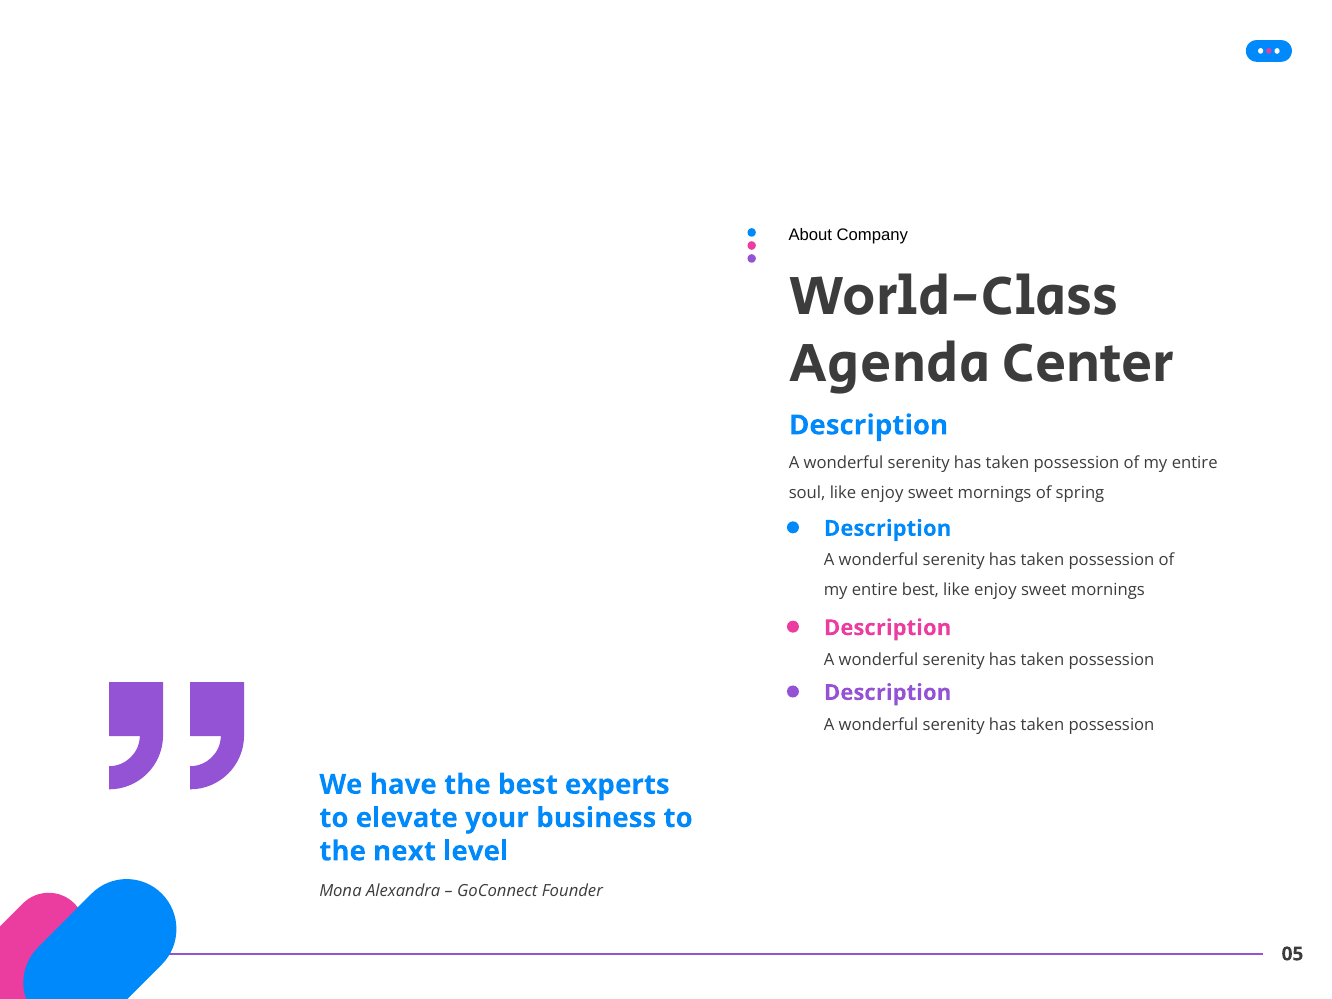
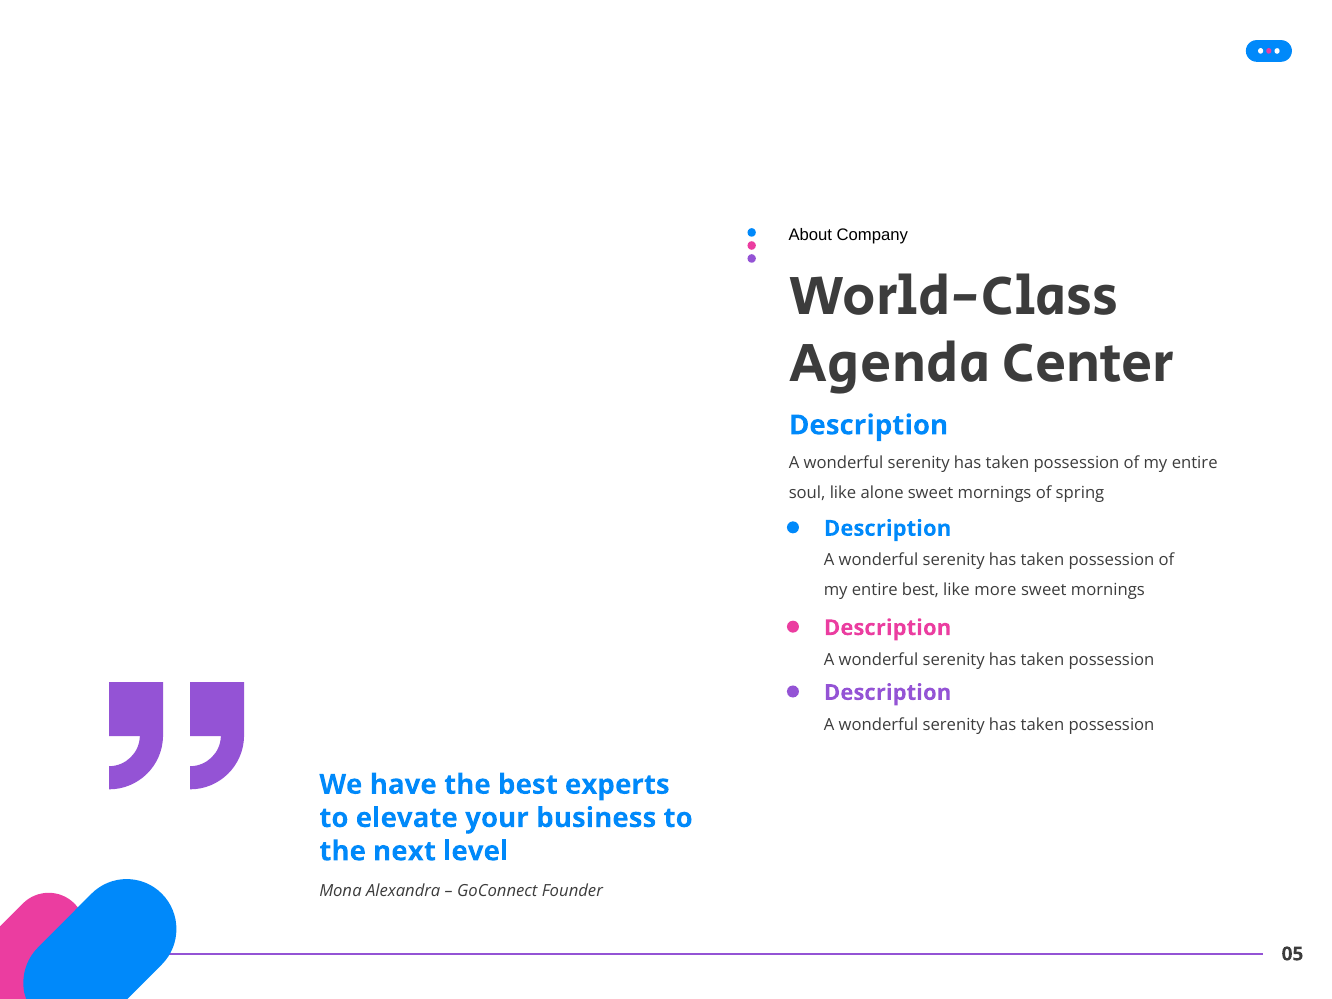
soul like enjoy: enjoy -> alone
enjoy at (995, 590): enjoy -> more
